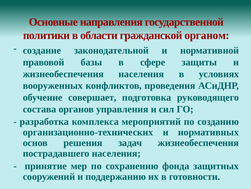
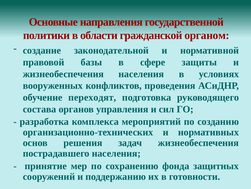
совершает: совершает -> переходят
